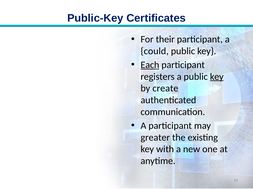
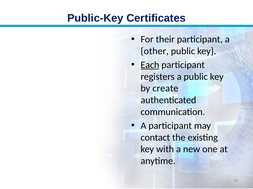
could: could -> other
key at (217, 77) underline: present -> none
greater: greater -> contact
